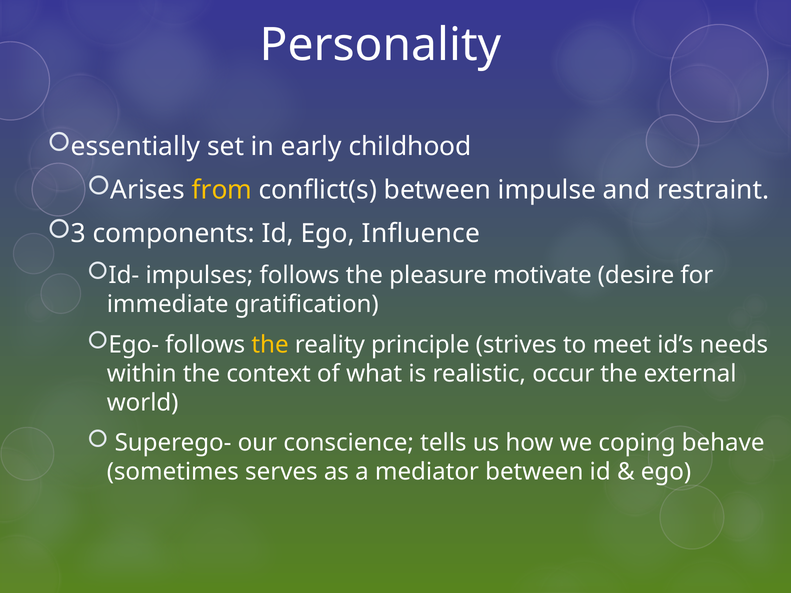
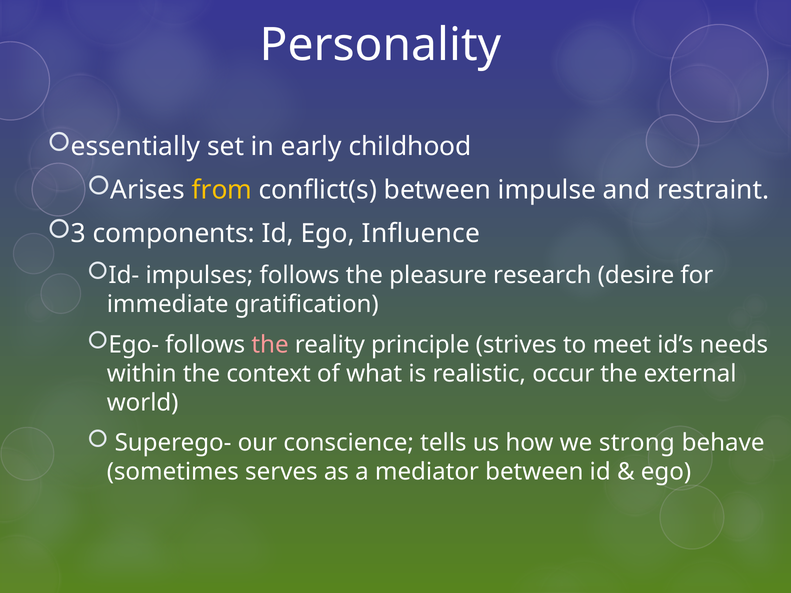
motivate: motivate -> research
the at (270, 345) colour: yellow -> pink
coping: coping -> strong
